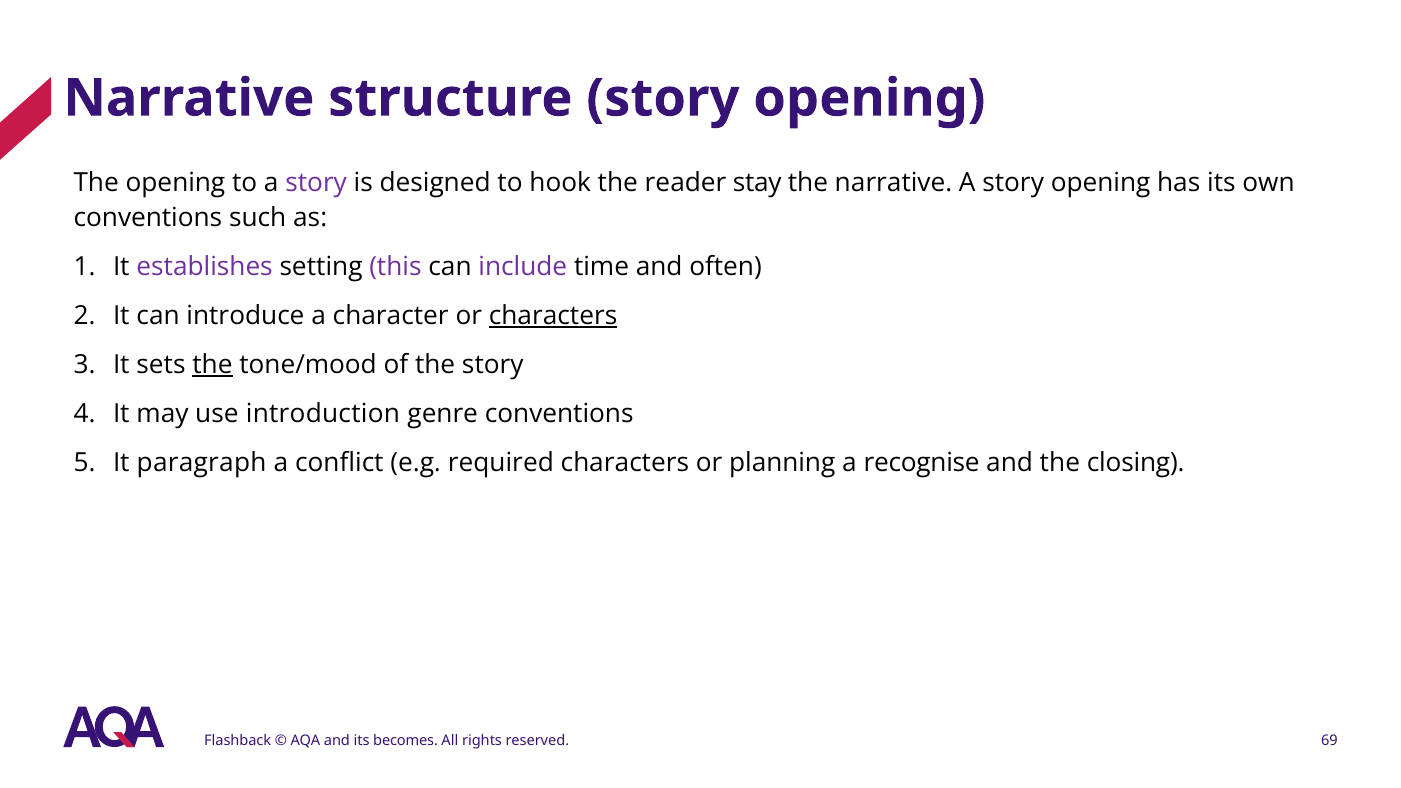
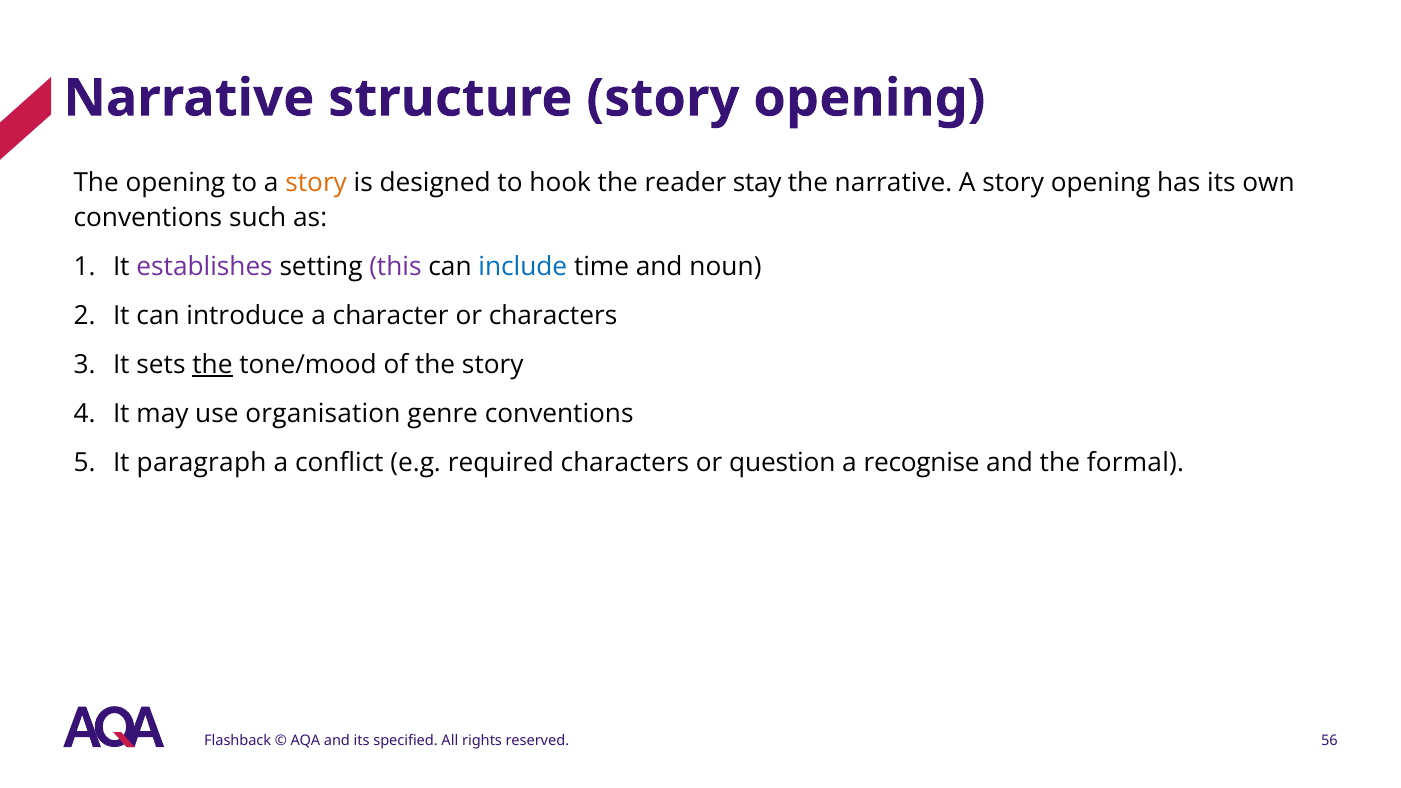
story at (316, 183) colour: purple -> orange
include colour: purple -> blue
often: often -> noun
characters at (553, 316) underline: present -> none
introduction: introduction -> organisation
planning: planning -> question
closing: closing -> formal
becomes: becomes -> specified
69: 69 -> 56
